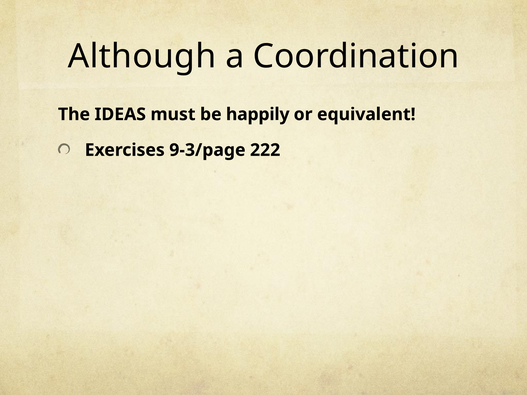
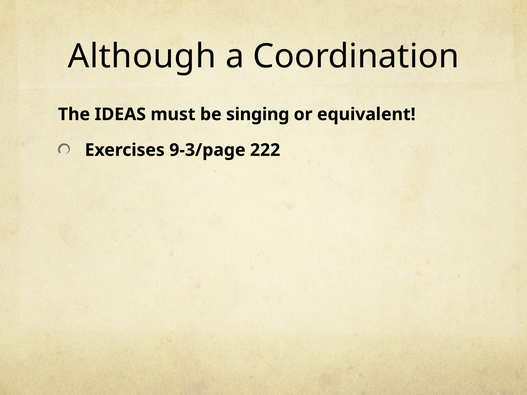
happily: happily -> singing
